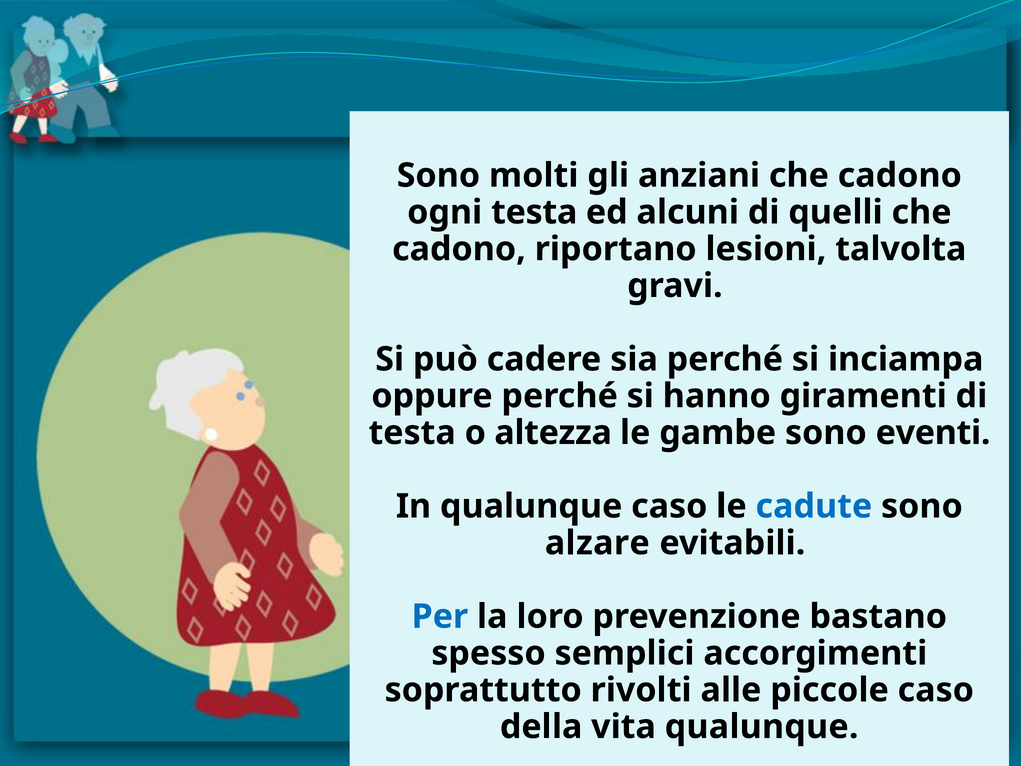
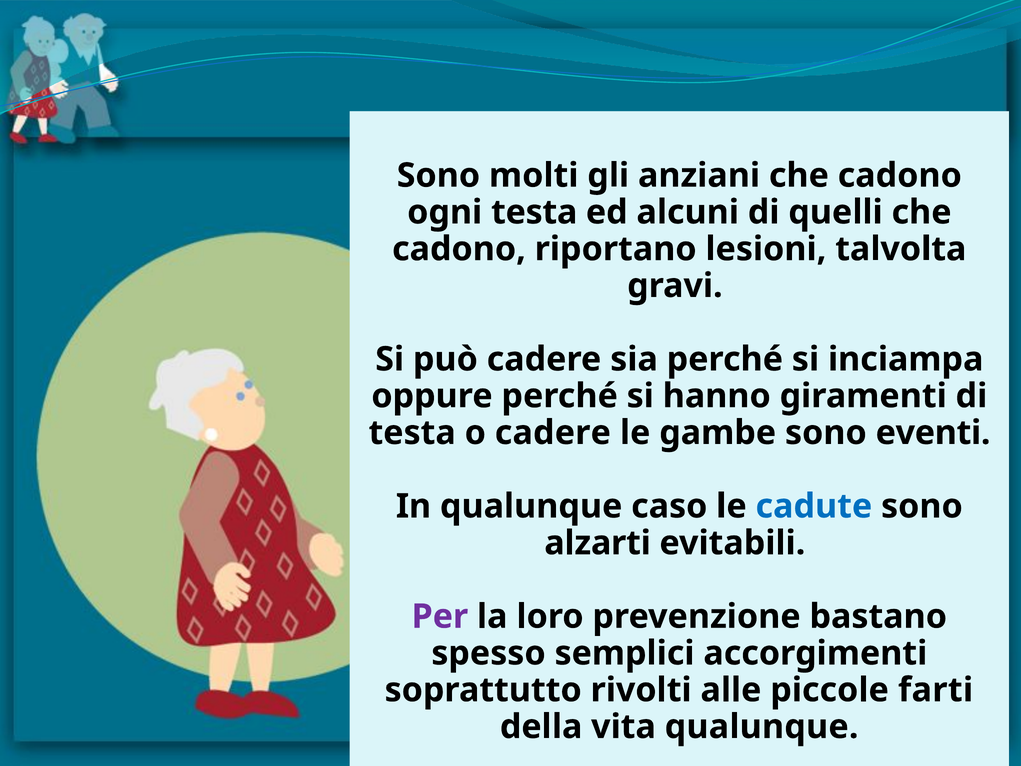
o altezza: altezza -> cadere
alzare: alzare -> alzarti
Per colour: blue -> purple
piccole caso: caso -> farti
